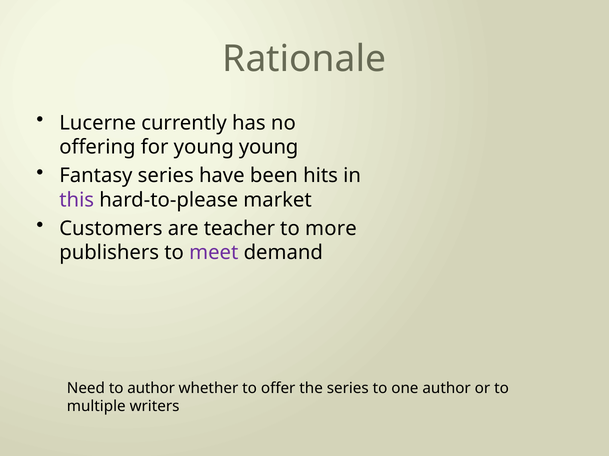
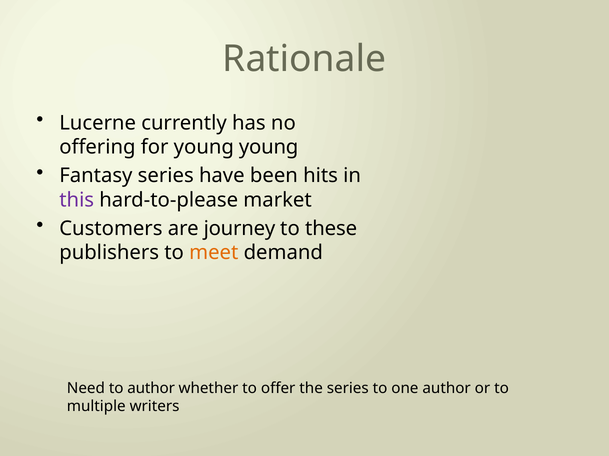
teacher: teacher -> journey
more: more -> these
meet colour: purple -> orange
